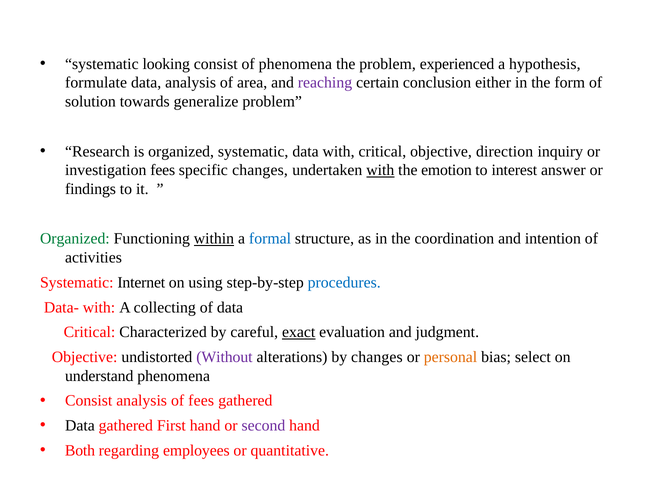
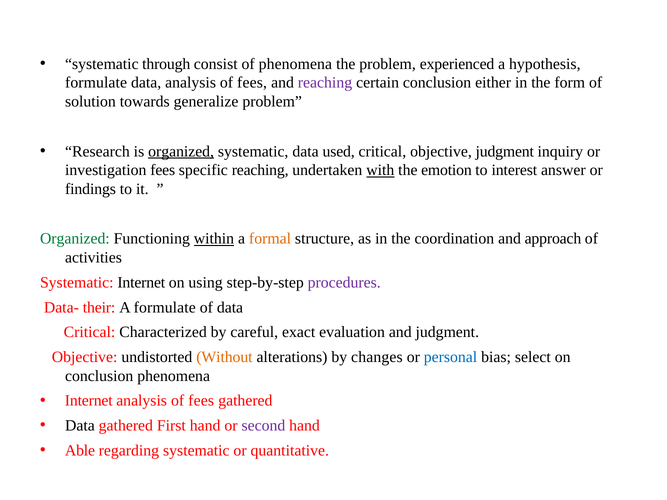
looking: looking -> through
data analysis of area: area -> fees
organized at (181, 151) underline: none -> present
data with: with -> used
objective direction: direction -> judgment
specific changes: changes -> reaching
formal colour: blue -> orange
intention: intention -> approach
procedures colour: blue -> purple
Data- with: with -> their
A collecting: collecting -> formulate
exact underline: present -> none
Without colour: purple -> orange
personal colour: orange -> blue
understand at (99, 376): understand -> conclusion
Consist at (89, 401): Consist -> Internet
Both: Both -> Able
regarding employees: employees -> systematic
